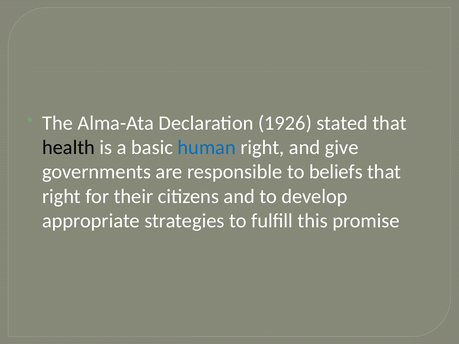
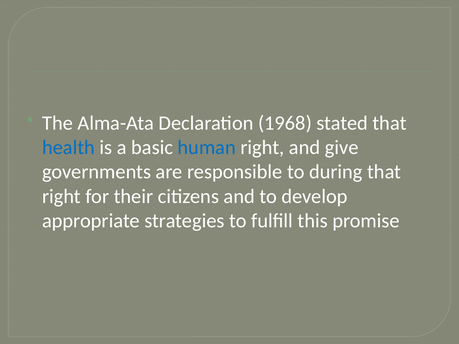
1926: 1926 -> 1968
health colour: black -> blue
beliefs: beliefs -> during
